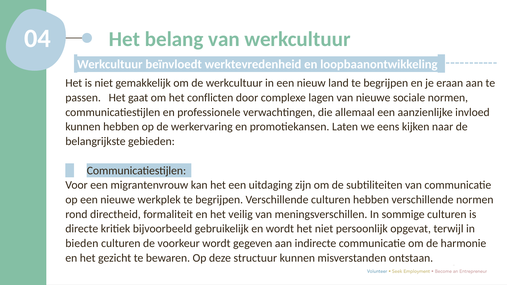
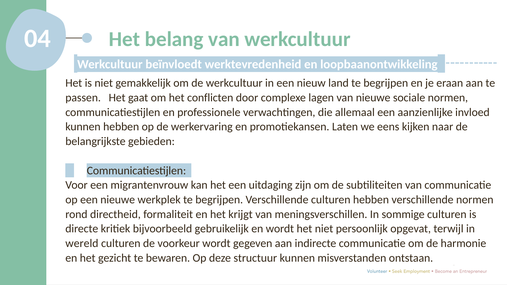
veilig: veilig -> krijgt
bieden: bieden -> wereld
